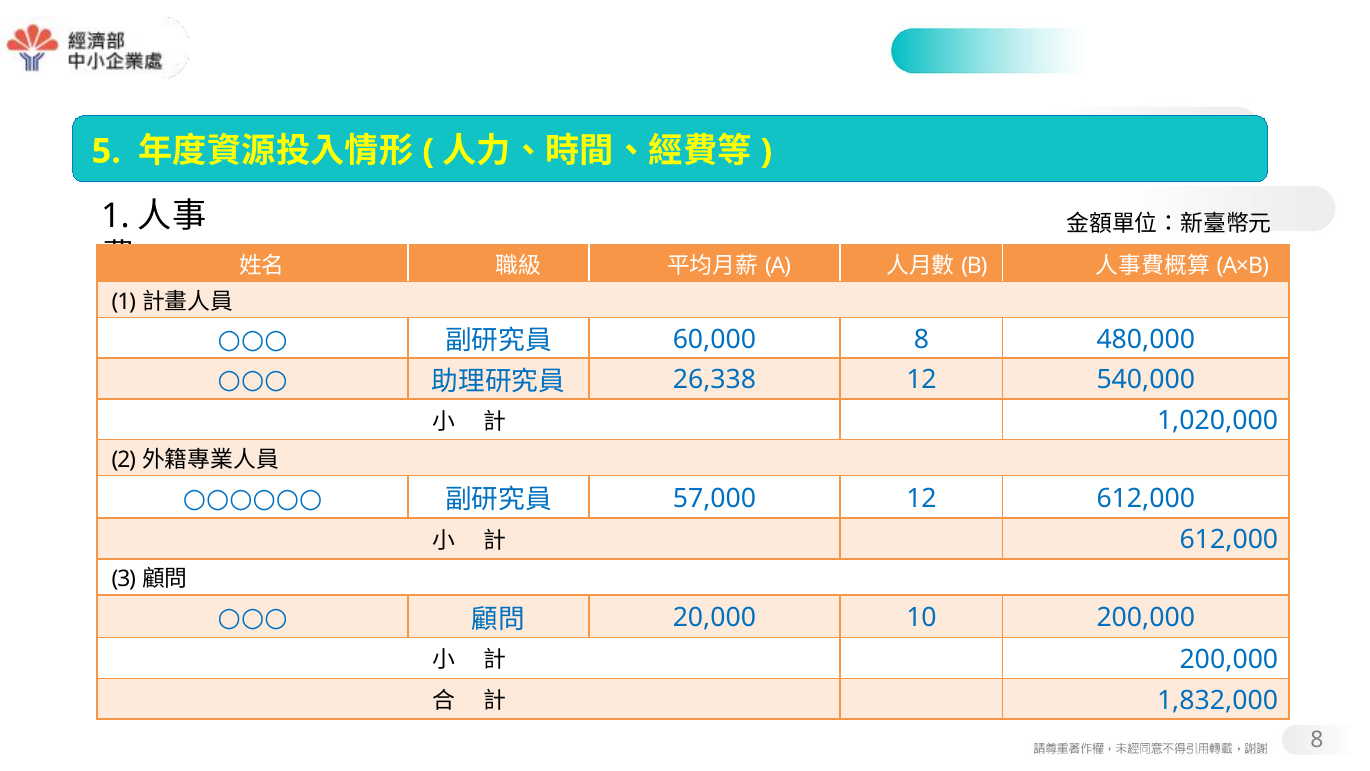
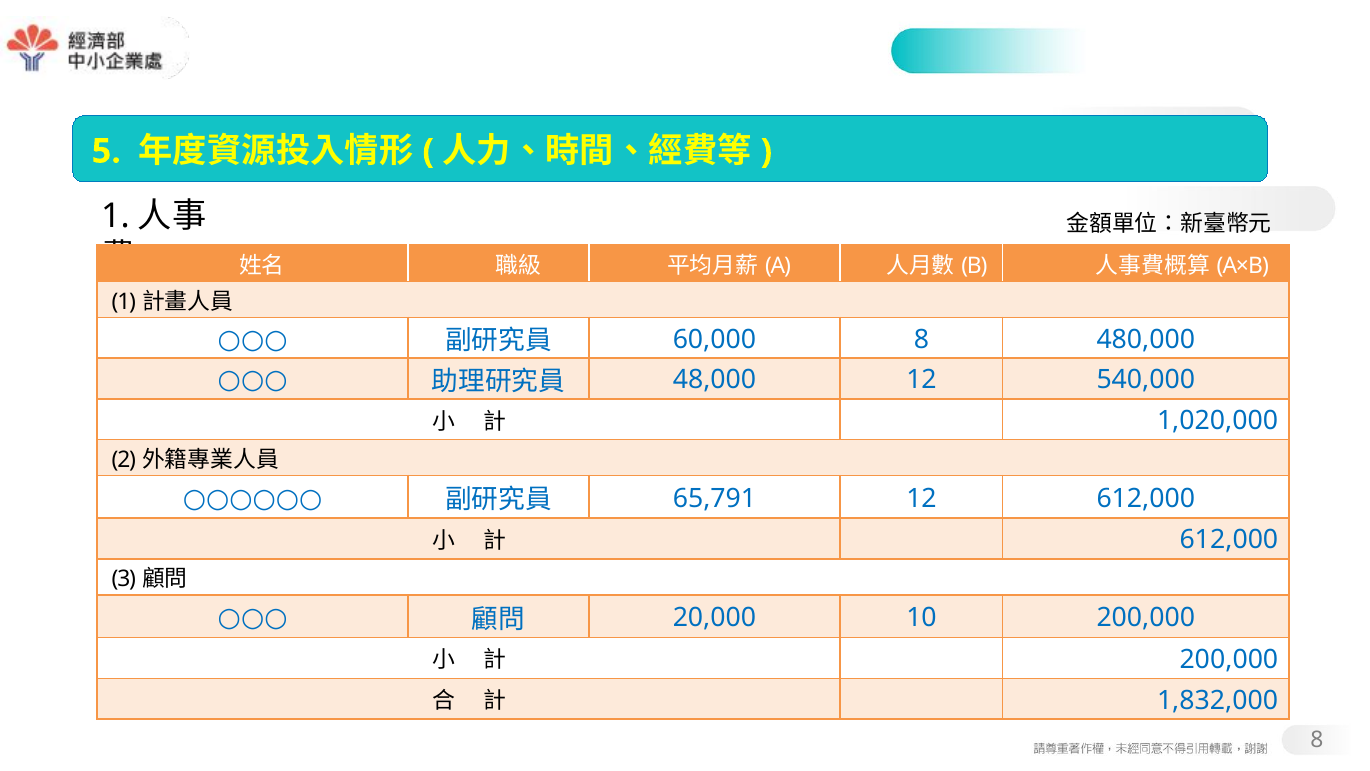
26,338: 26,338 -> 48,000
57,000: 57,000 -> 65,791
